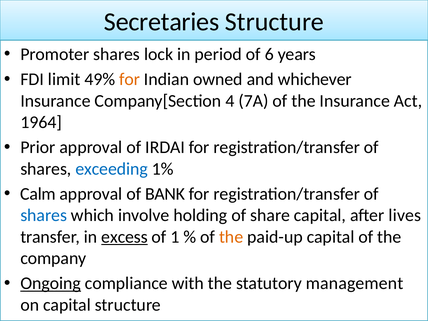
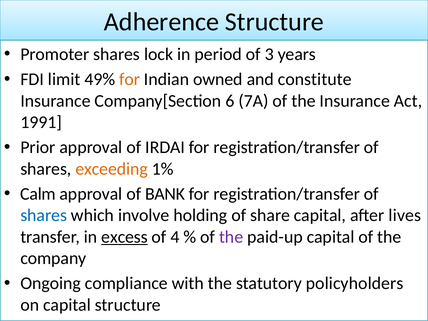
Secretaries: Secretaries -> Adherence
6: 6 -> 3
whichever: whichever -> constitute
4: 4 -> 6
1964: 1964 -> 1991
exceeding colour: blue -> orange
1: 1 -> 4
the at (231, 237) colour: orange -> purple
Ongoing underline: present -> none
management: management -> policyholders
